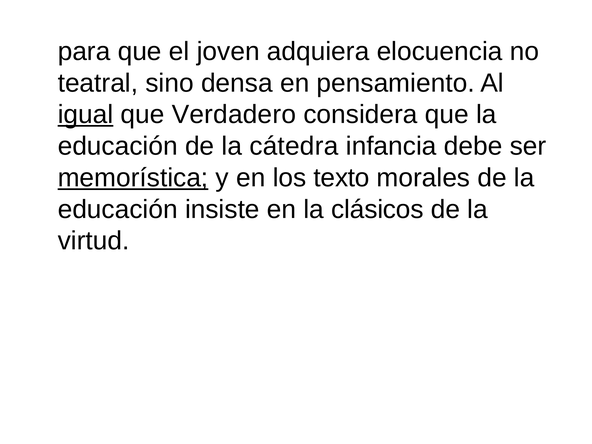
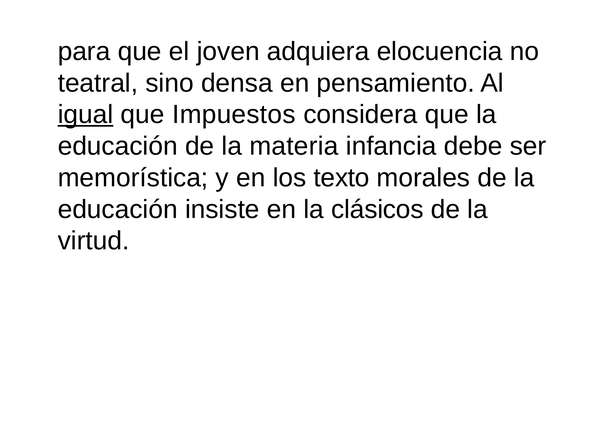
Verdadero: Verdadero -> Impuestos
cátedra: cátedra -> materia
memorística underline: present -> none
